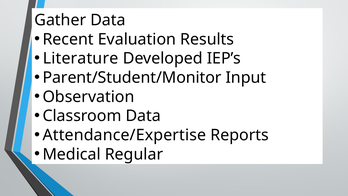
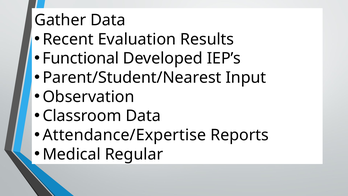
Literature: Literature -> Functional
Parent/Student/Monitor: Parent/Student/Monitor -> Parent/Student/Nearest
